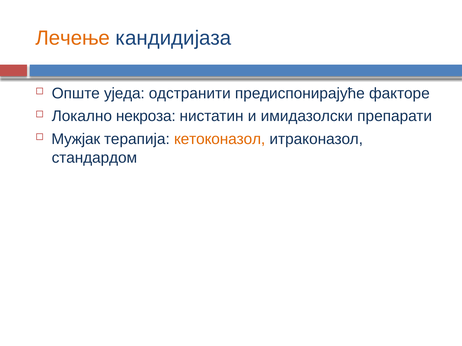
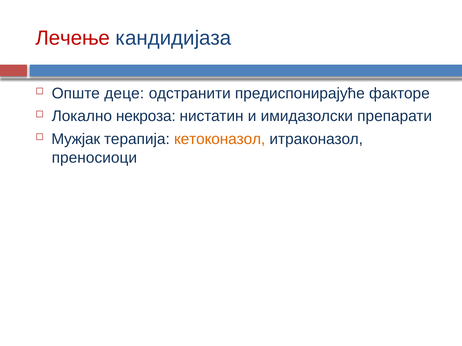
Лечење colour: orange -> red
уједа: уједа -> деце
стандардом: стандардом -> преносиоци
